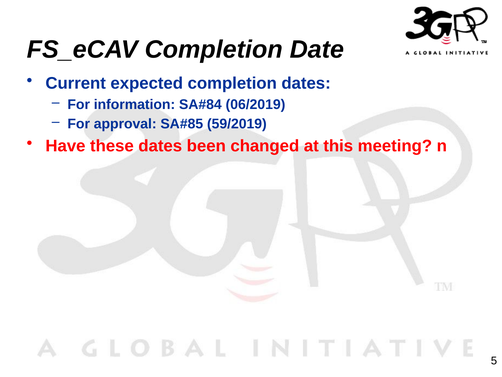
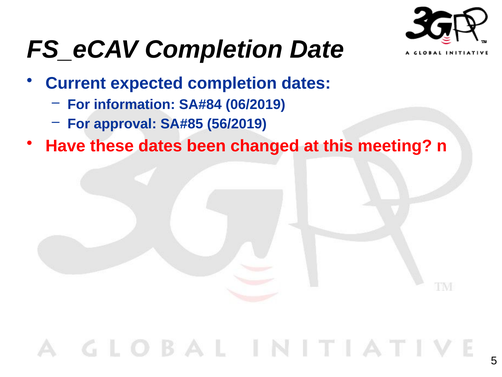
59/2019: 59/2019 -> 56/2019
